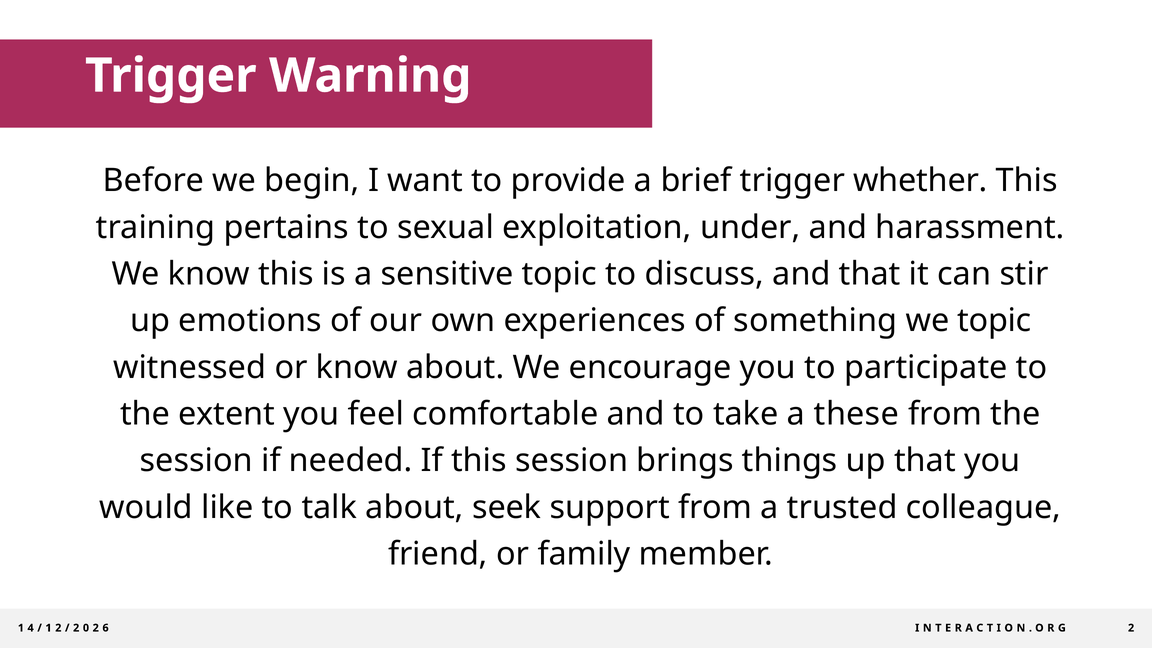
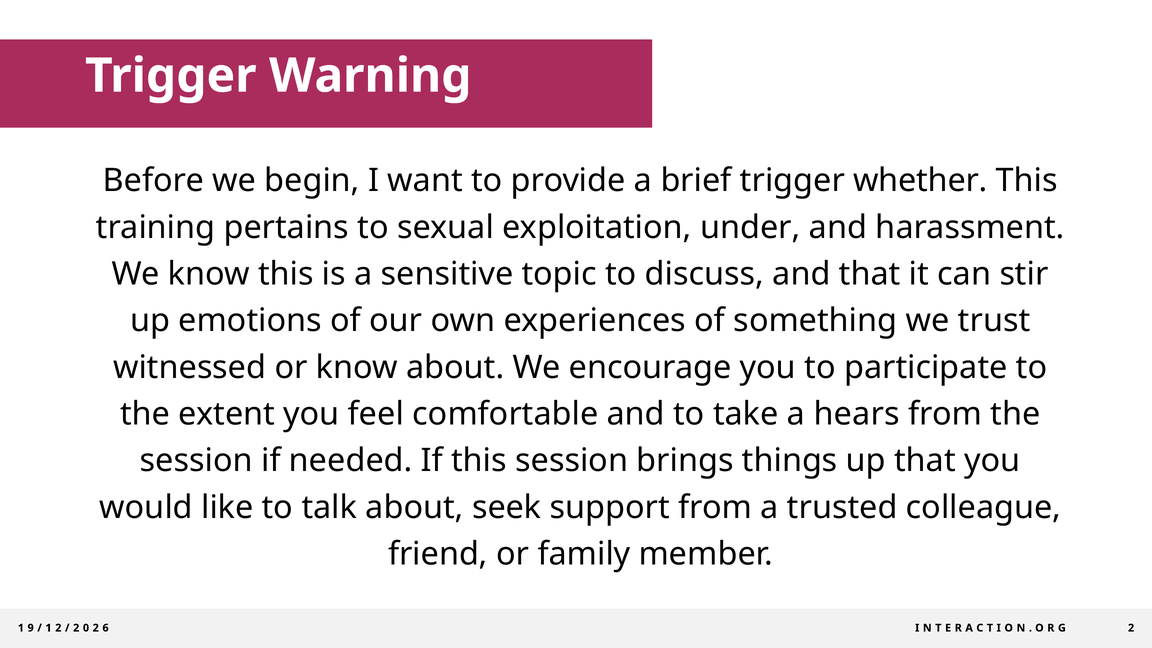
we topic: topic -> trust
these: these -> hears
4: 4 -> 9
